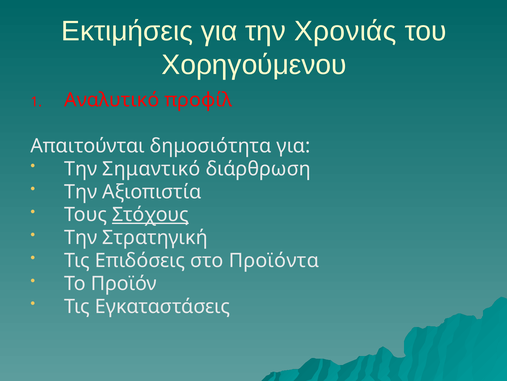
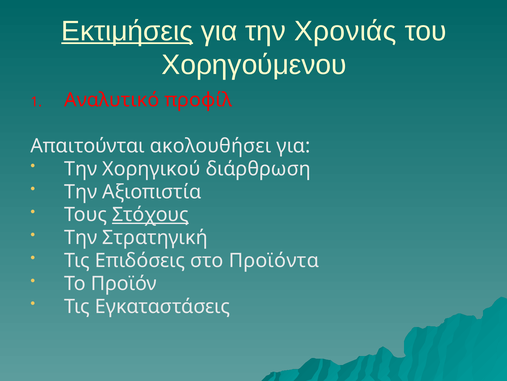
Εκτιμήσεις underline: none -> present
δημοσιότητα: δημοσιότητα -> ακολουθήσει
Σημαντικό: Σημαντικό -> Χορηγικού
